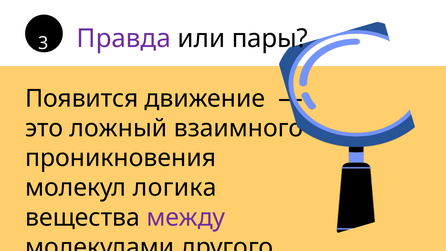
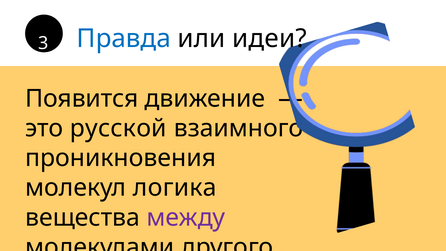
Правда colour: purple -> blue
пары: пары -> идеи
ложный: ложный -> русской
